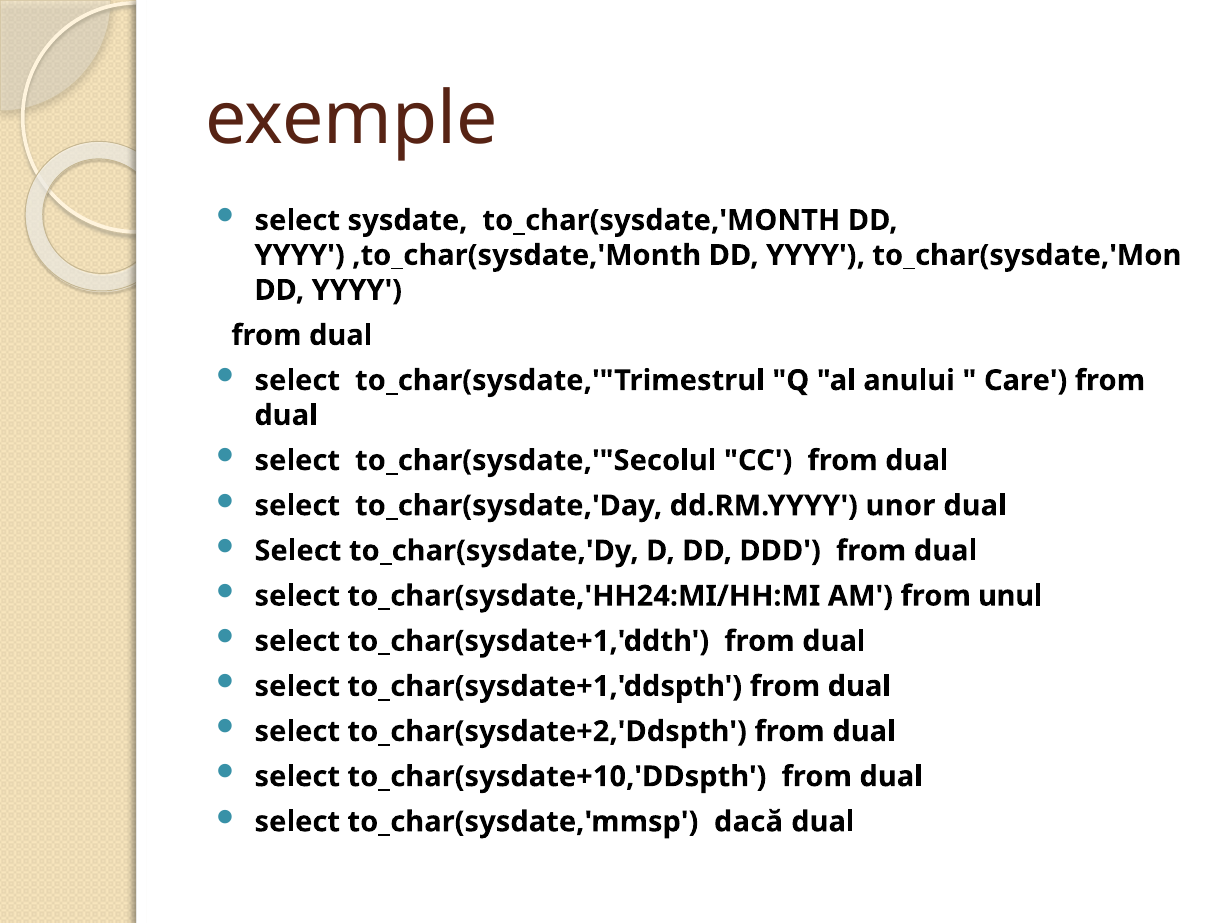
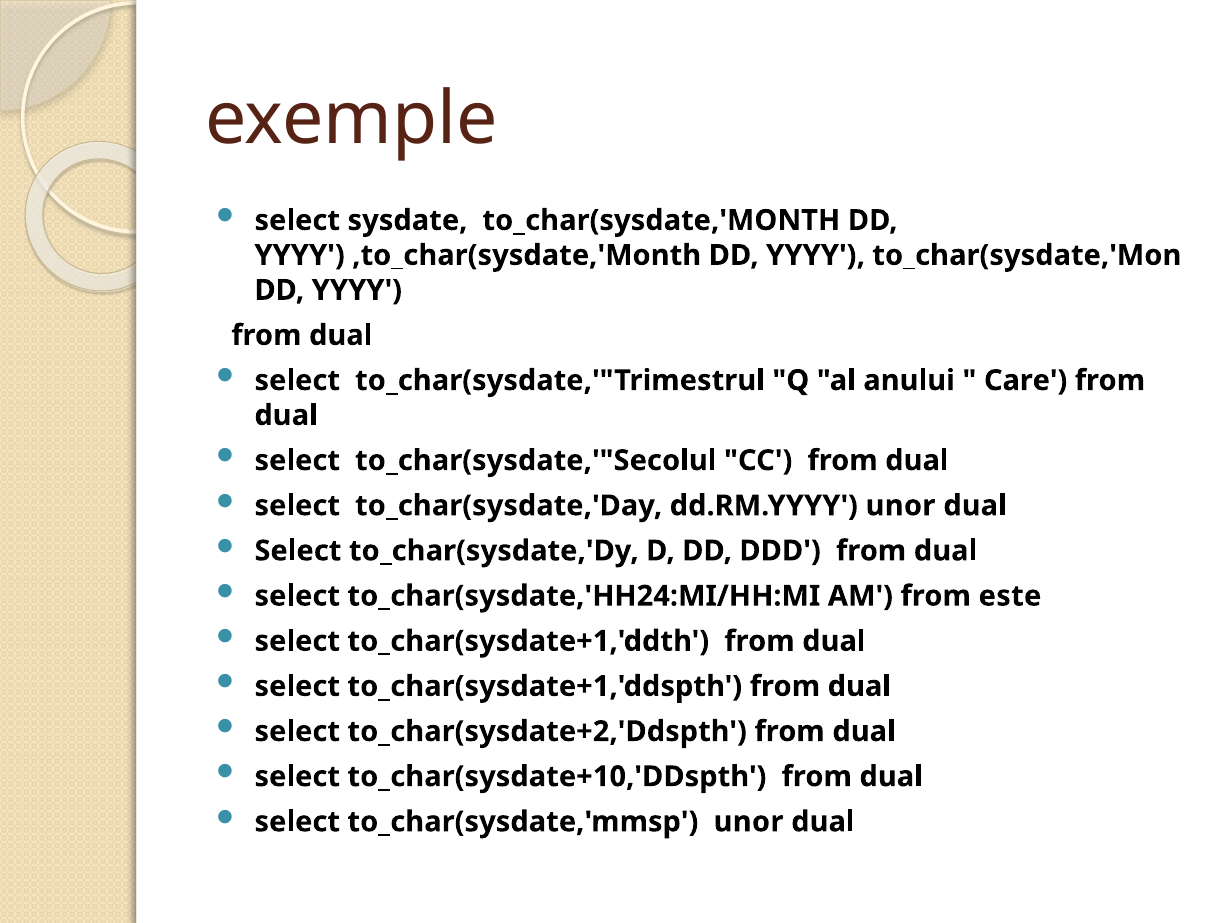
unul: unul -> este
to_char(sysdate,'mmsp dacă: dacă -> unor
